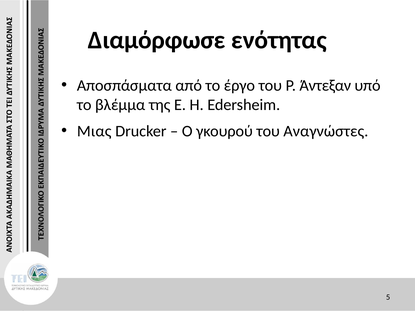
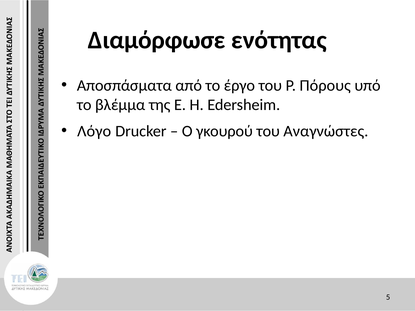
Άντεξαν: Άντεξαν -> Πόρους
Μιας: Μιας -> Λόγο
